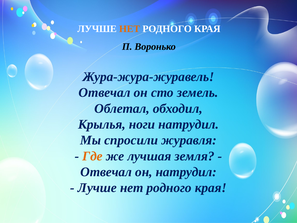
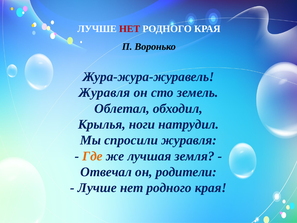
НЕТ at (130, 29) colour: orange -> red
Отвечал at (105, 93): Отвечал -> Журавля
он натрудил: натрудил -> родители
